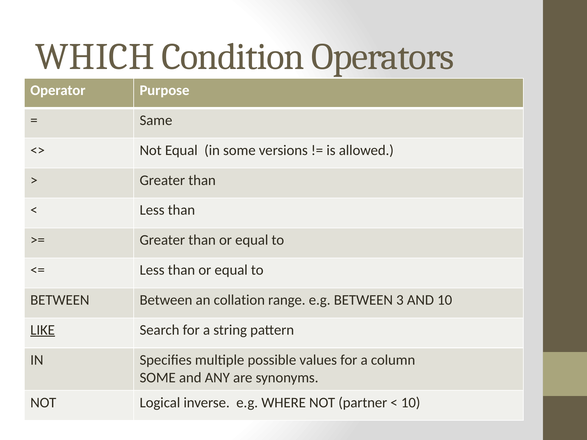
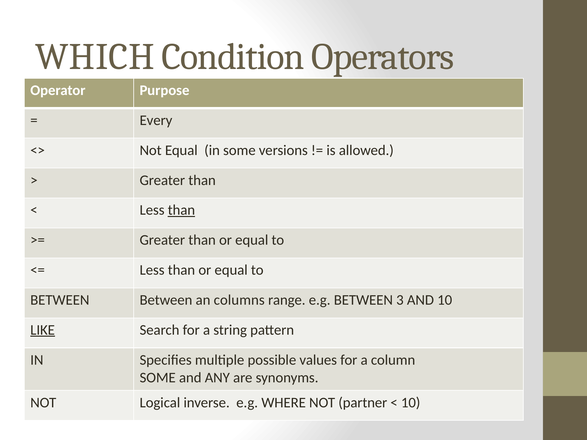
Same: Same -> Every
than at (181, 210) underline: none -> present
collation: collation -> columns
